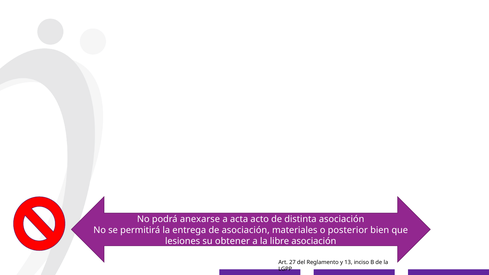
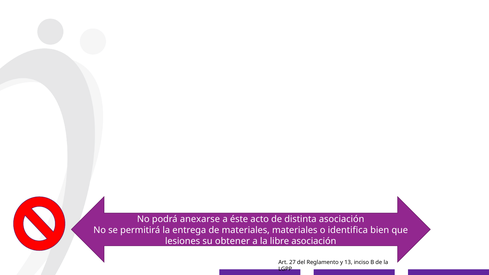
acta: acta -> éste
de asociación: asociación -> materiales
posterior: posterior -> identifica
